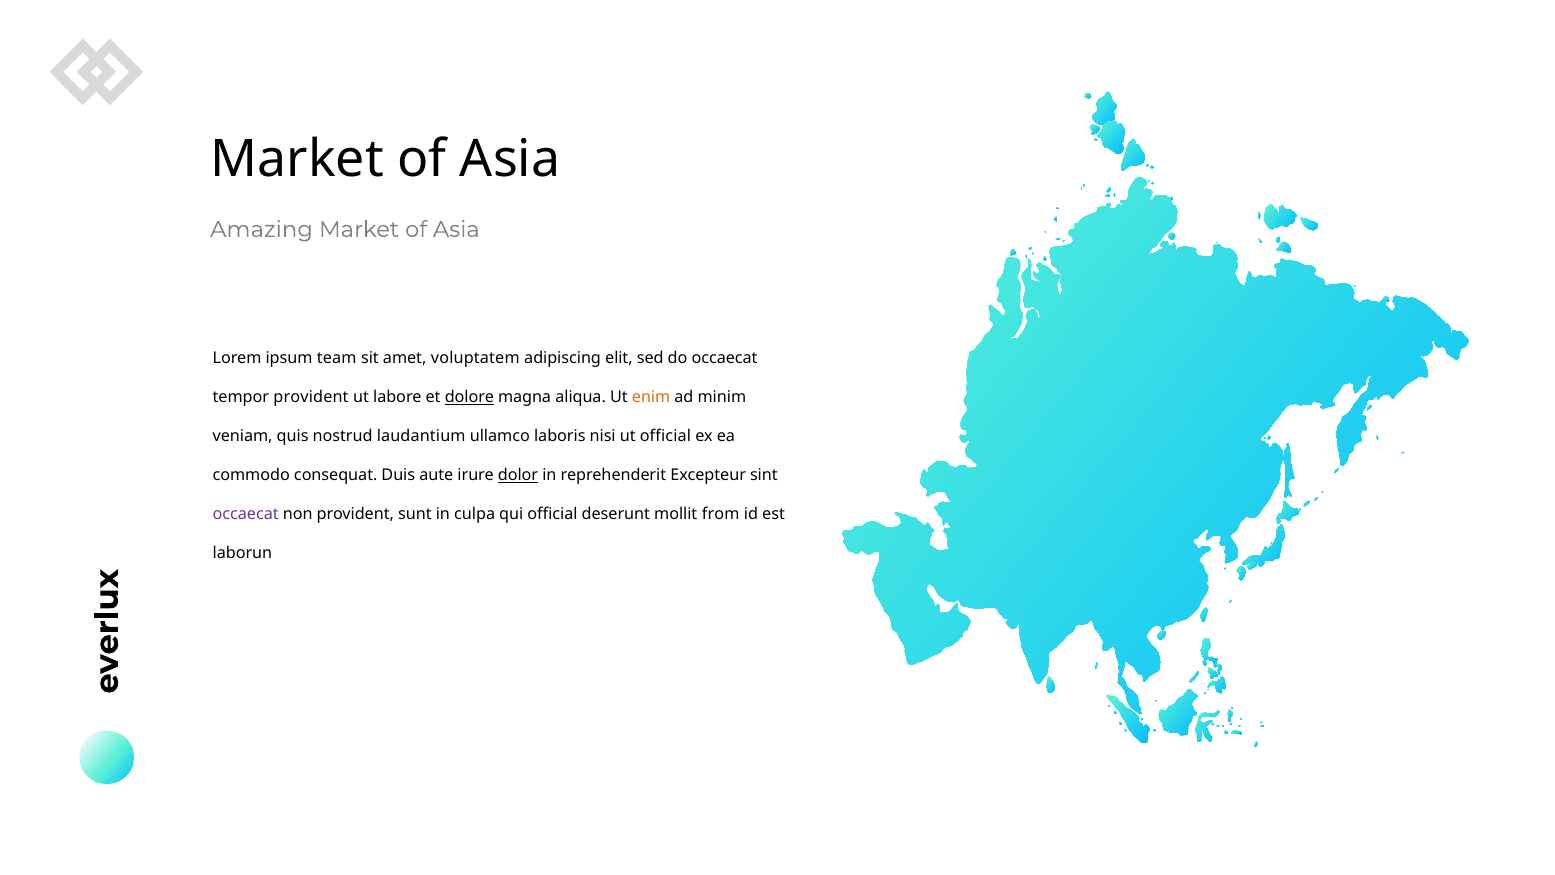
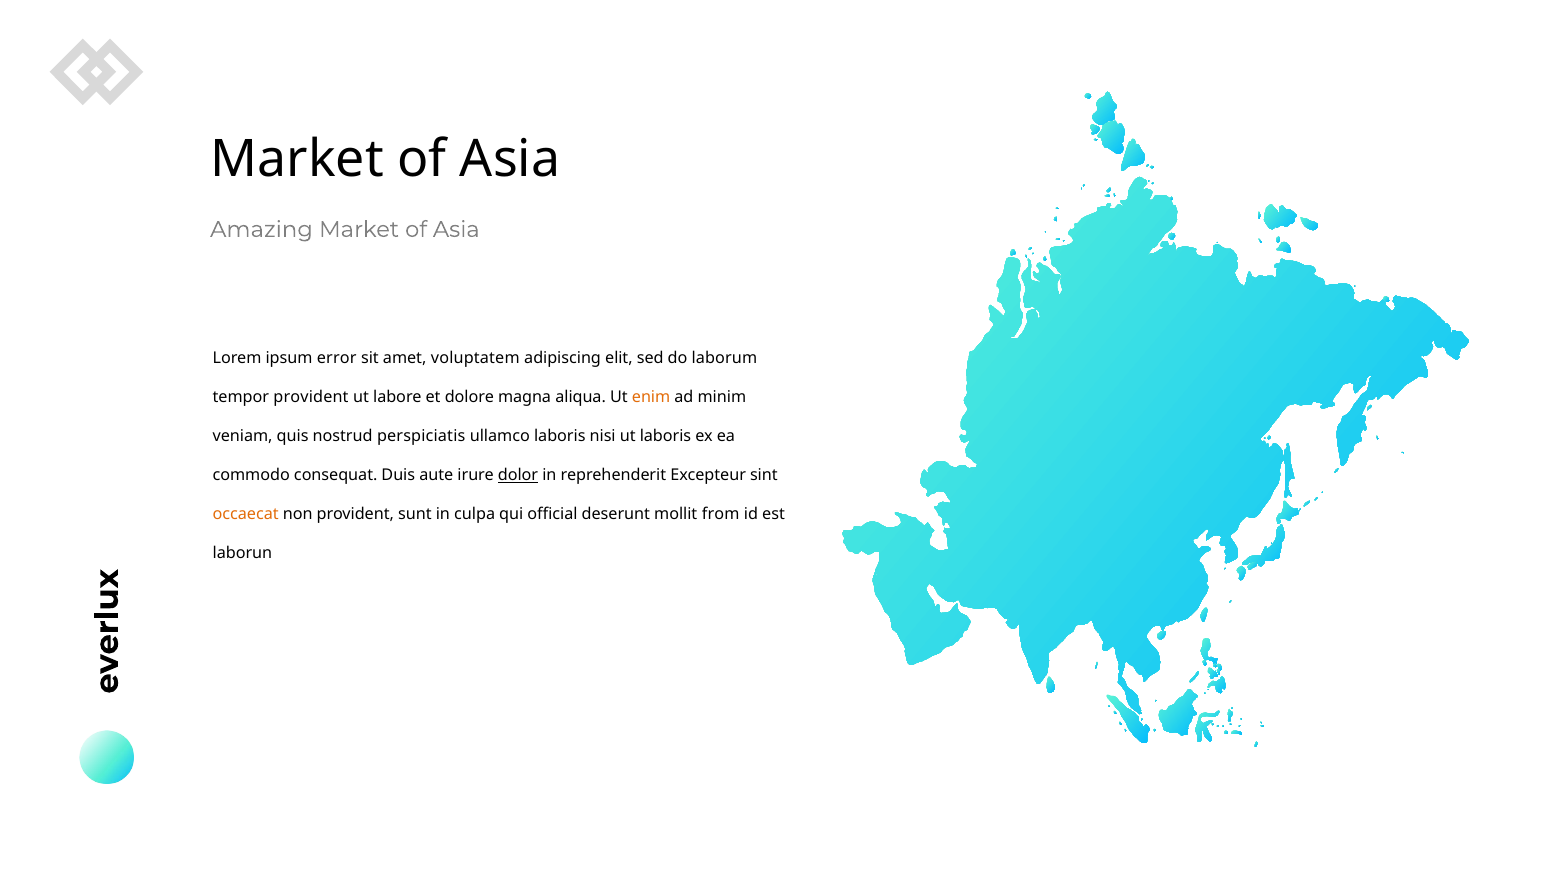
team: team -> error
do occaecat: occaecat -> laborum
dolore underline: present -> none
laudantium: laudantium -> perspiciatis
ut official: official -> laboris
occaecat at (246, 514) colour: purple -> orange
